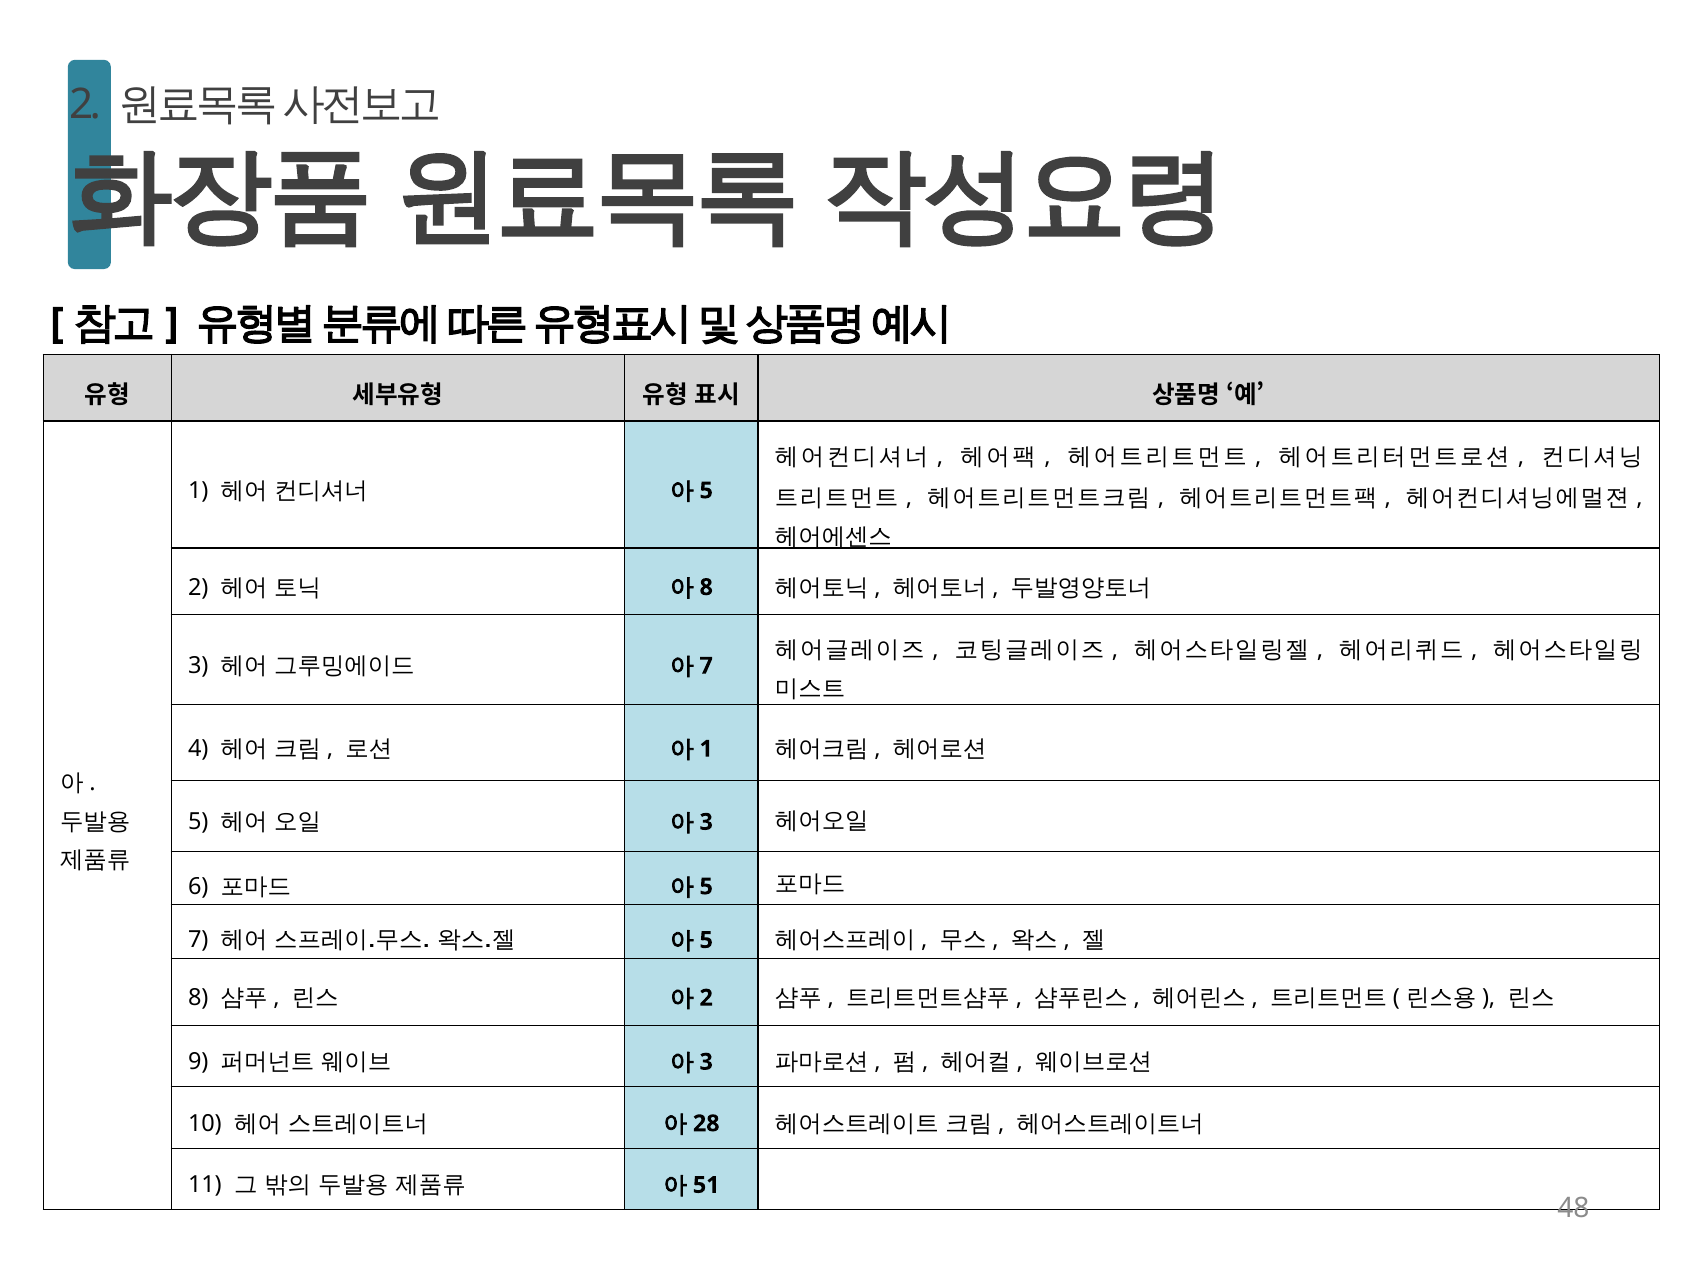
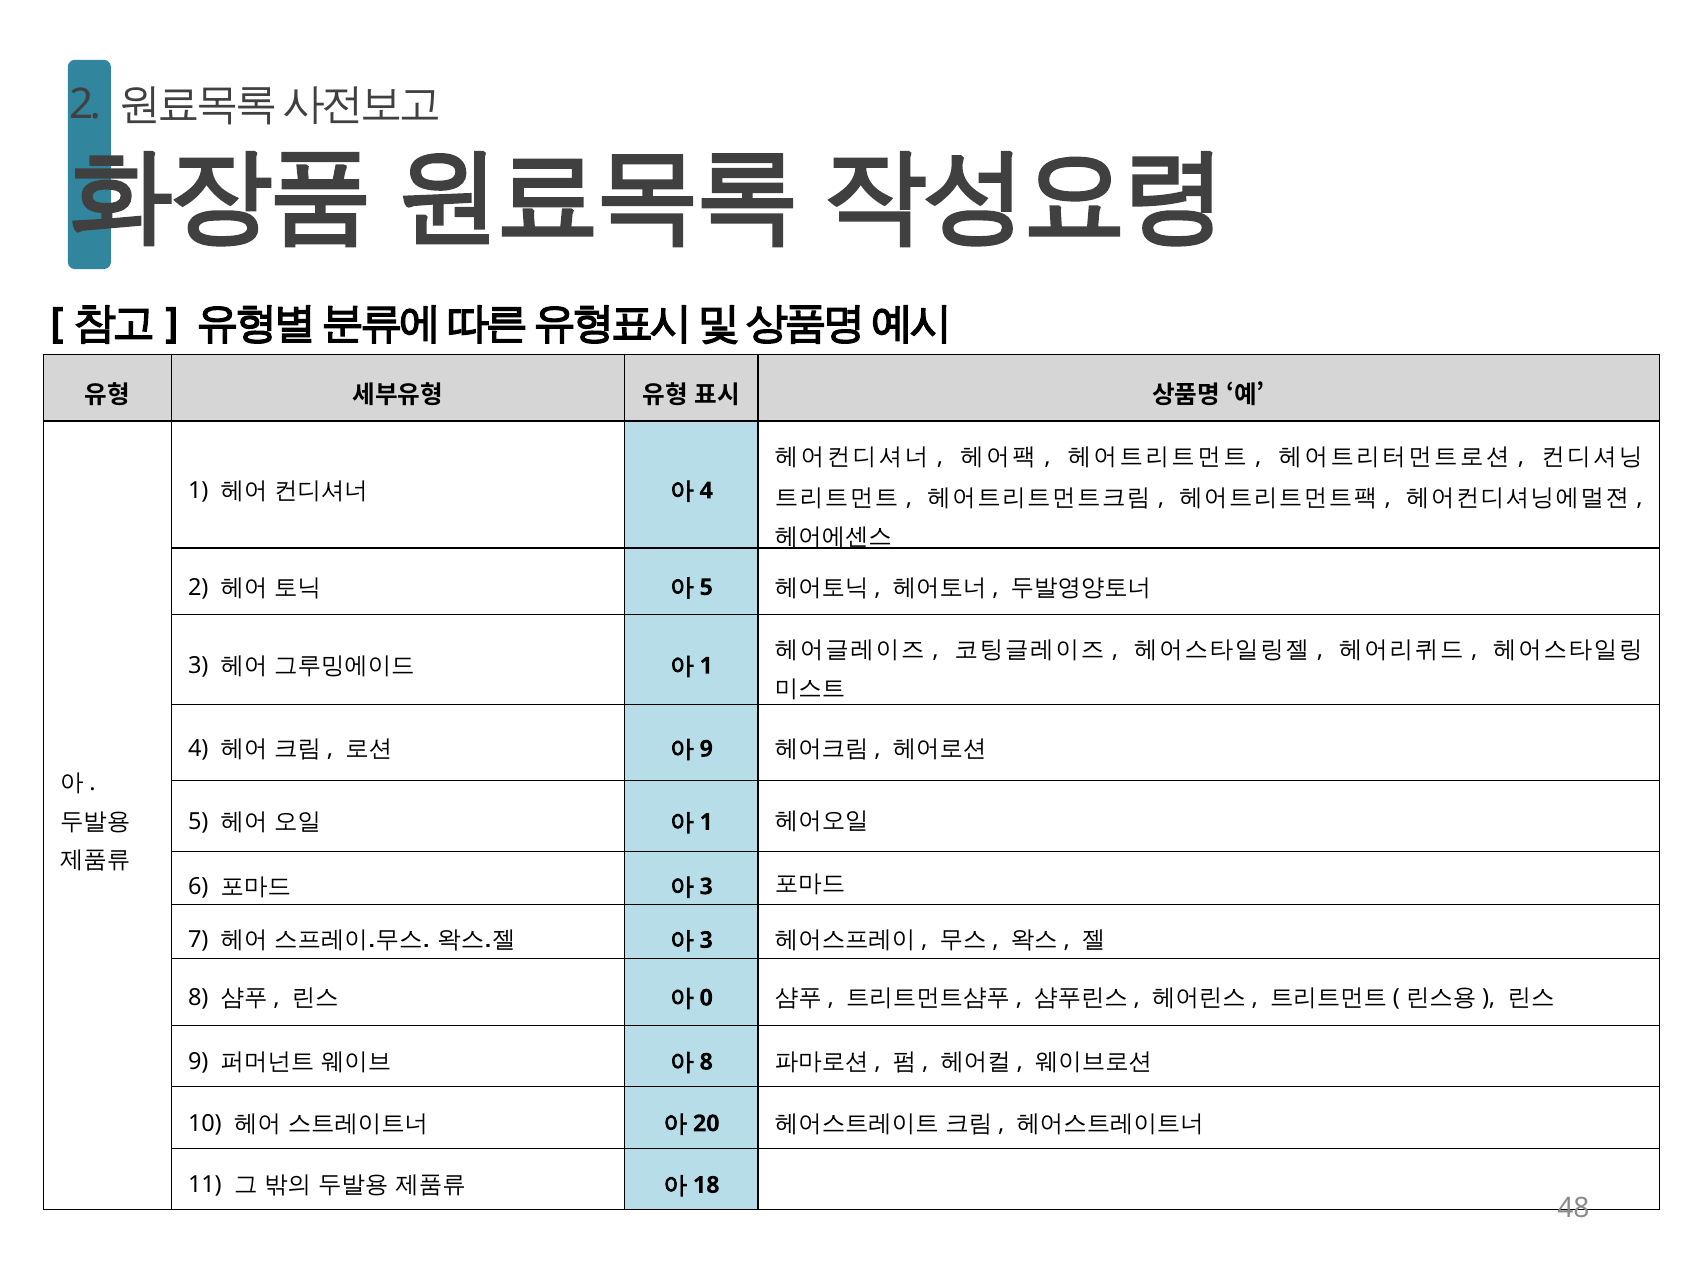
5 at (706, 491): 5 -> 4
8 at (706, 587): 8 -> 5
7 at (706, 666): 7 -> 1
1 at (706, 749): 1 -> 9
3 at (706, 822): 3 -> 1
5 at (706, 887): 5 -> 3
5 at (706, 940): 5 -> 3
2 at (706, 998): 2 -> 0
3 at (706, 1062): 3 -> 8
28: 28 -> 20
51: 51 -> 18
